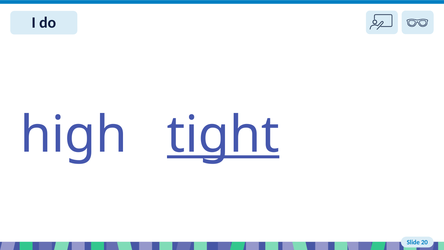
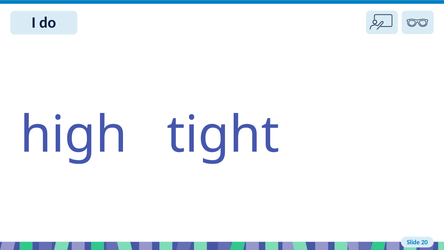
tight underline: present -> none
